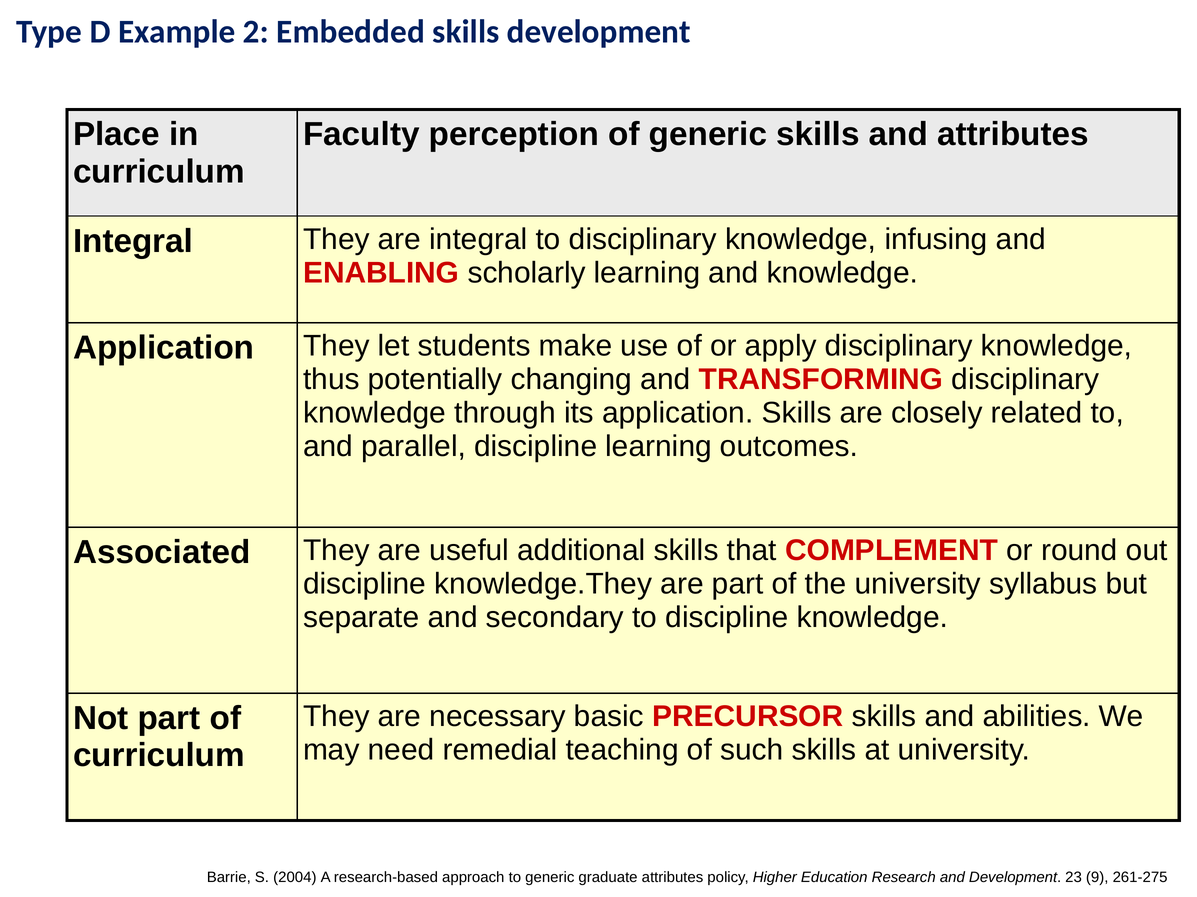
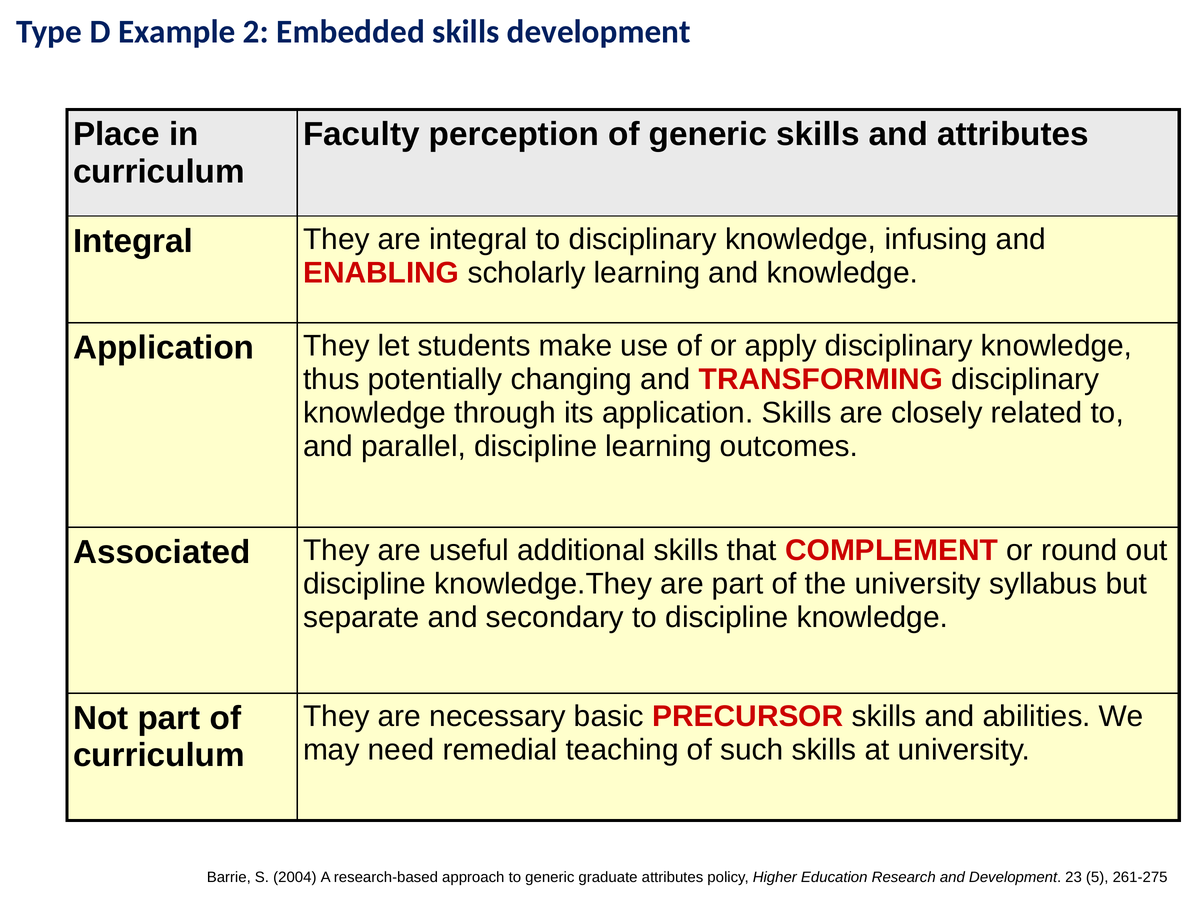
9: 9 -> 5
